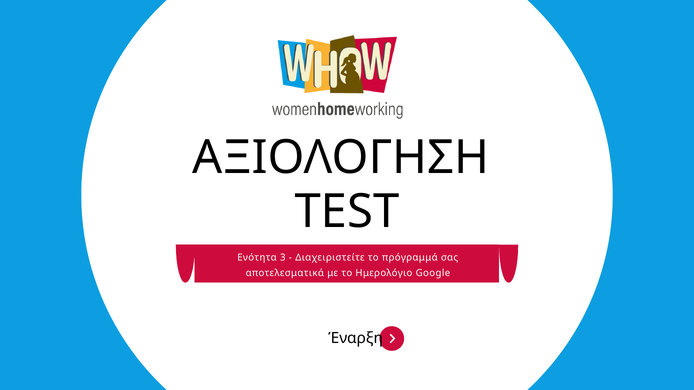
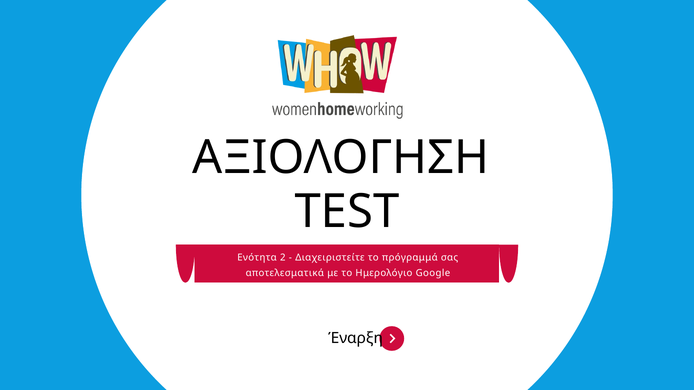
3: 3 -> 2
